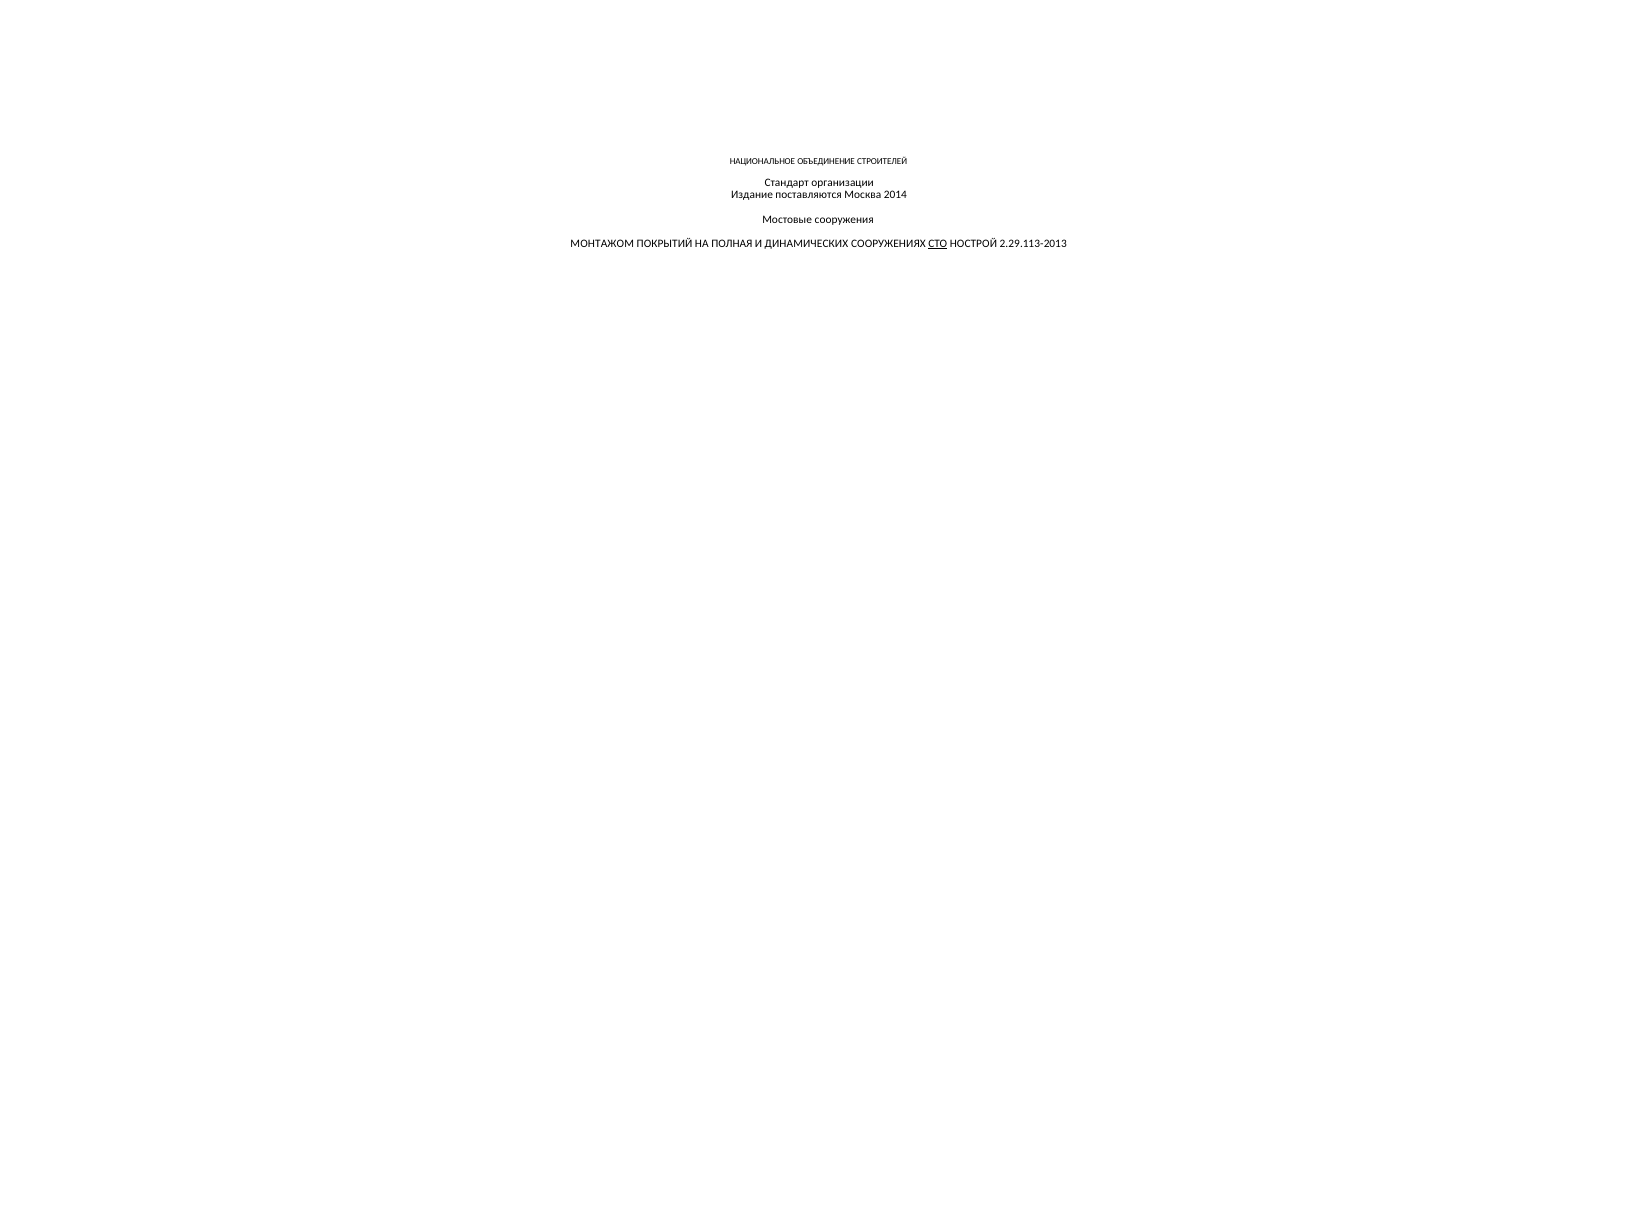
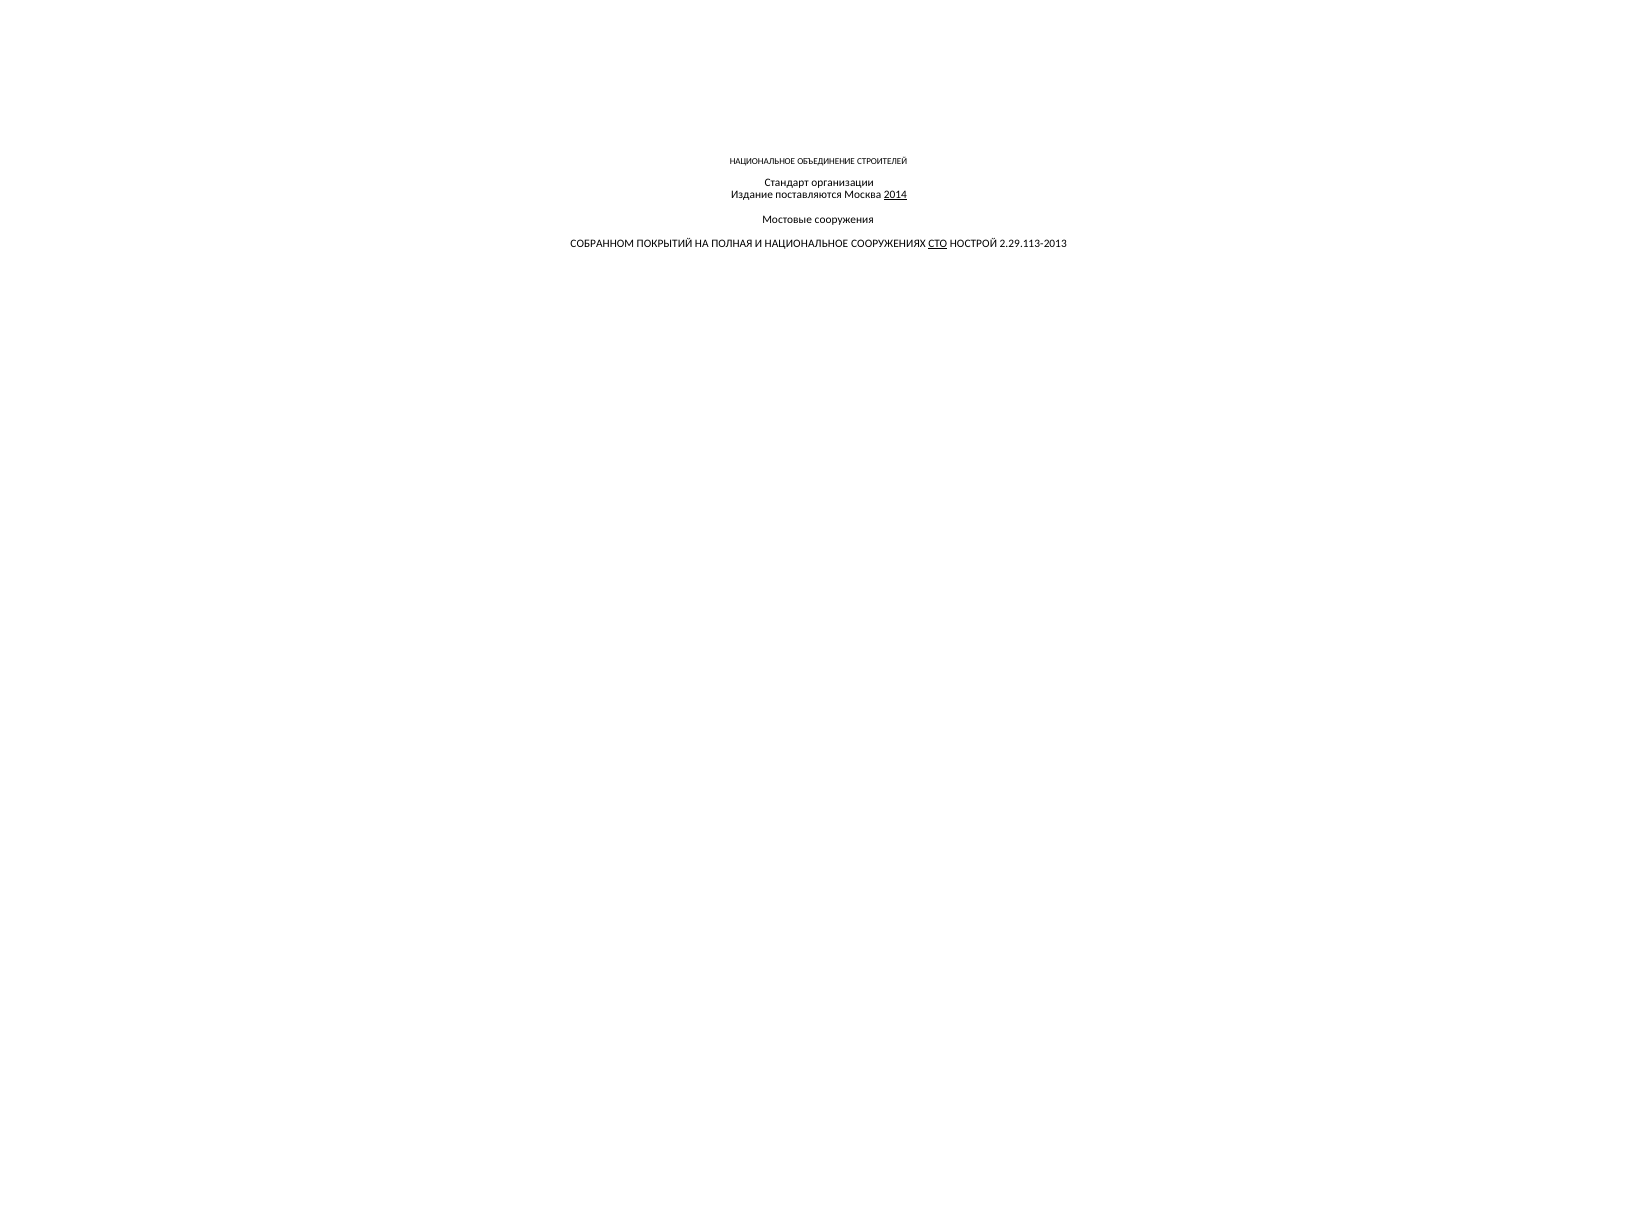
2014 underline: none -> present
МОНТАЖОМ: МОНТАЖОМ -> СОБРАННОМ
И ДИНАМИЧЕСКИХ: ДИНАМИЧЕСКИХ -> НАЦИОНАЛЬНОЕ
